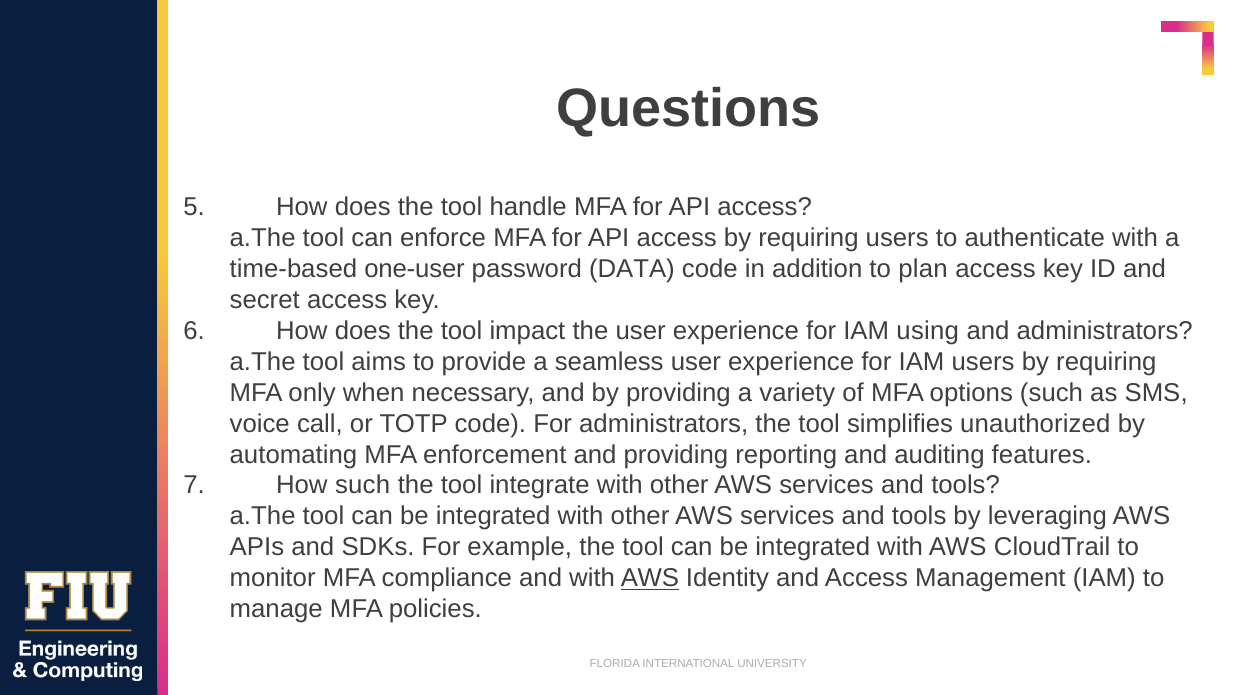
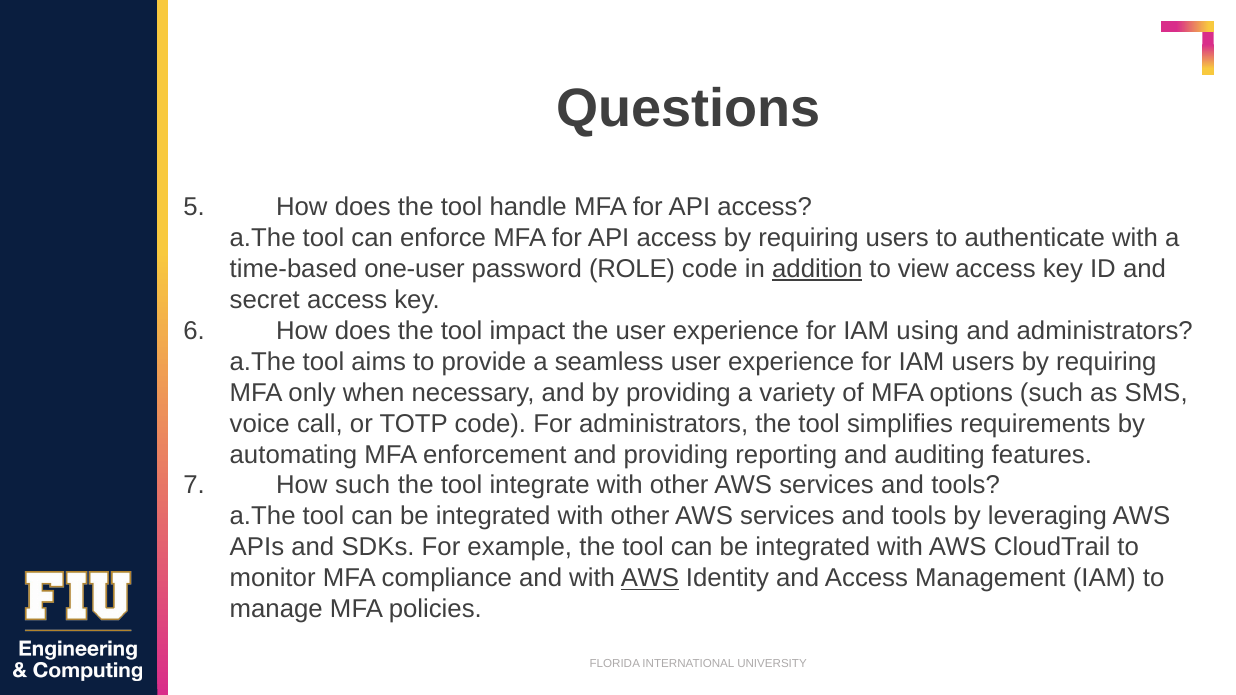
DATA: DATA -> ROLE
addition underline: none -> present
plan: plan -> view
unauthorized: unauthorized -> requirements
